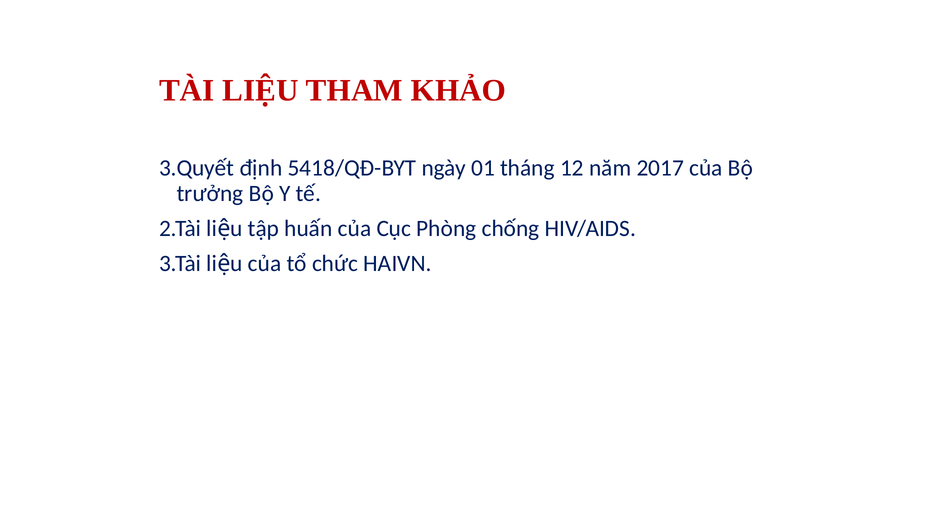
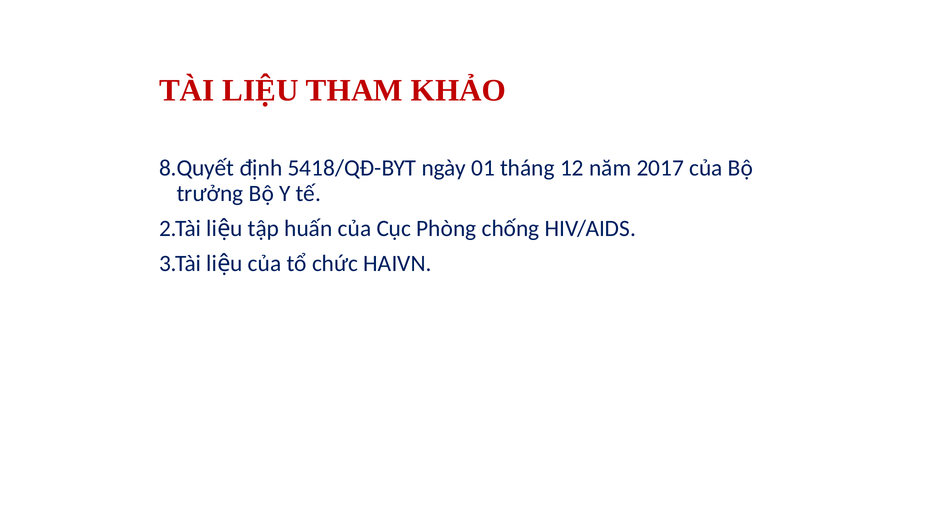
3.Quyết: 3.Quyết -> 8.Quyết
